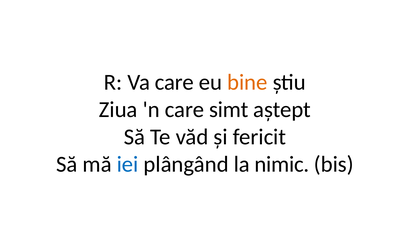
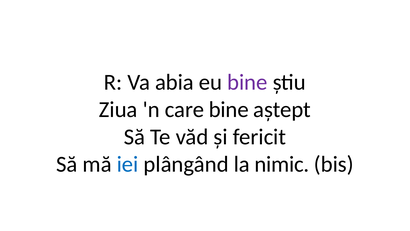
Va care: care -> abia
bine at (247, 82) colour: orange -> purple
care simt: simt -> bine
